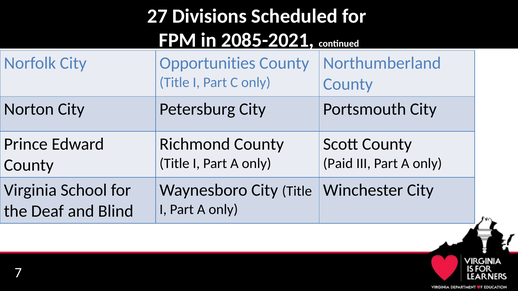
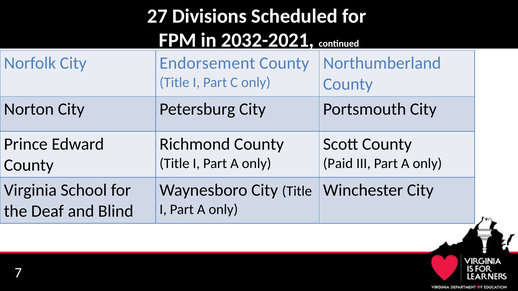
2085-2021: 2085-2021 -> 2032-2021
Opportunities: Opportunities -> Endorsement
